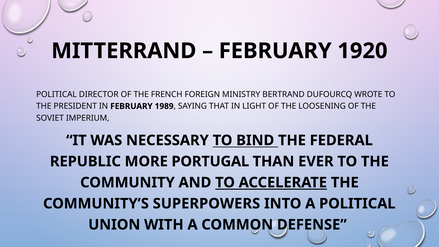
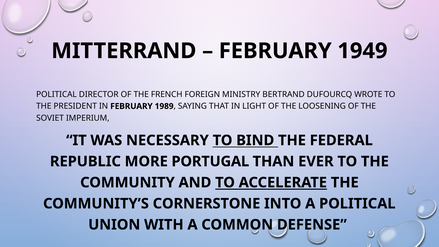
1920: 1920 -> 1949
SUPERPOWERS: SUPERPOWERS -> CORNERSTONE
